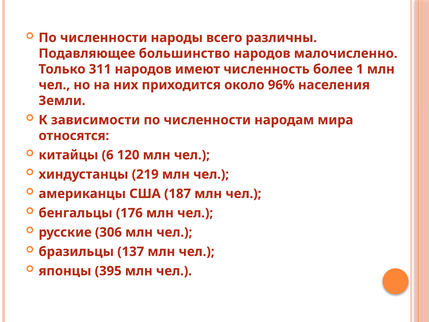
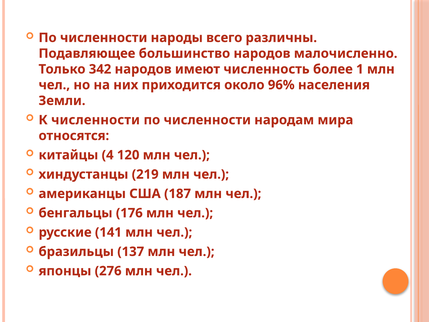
311: 311 -> 342
К зависимости: зависимости -> численности
6: 6 -> 4
306: 306 -> 141
395: 395 -> 276
